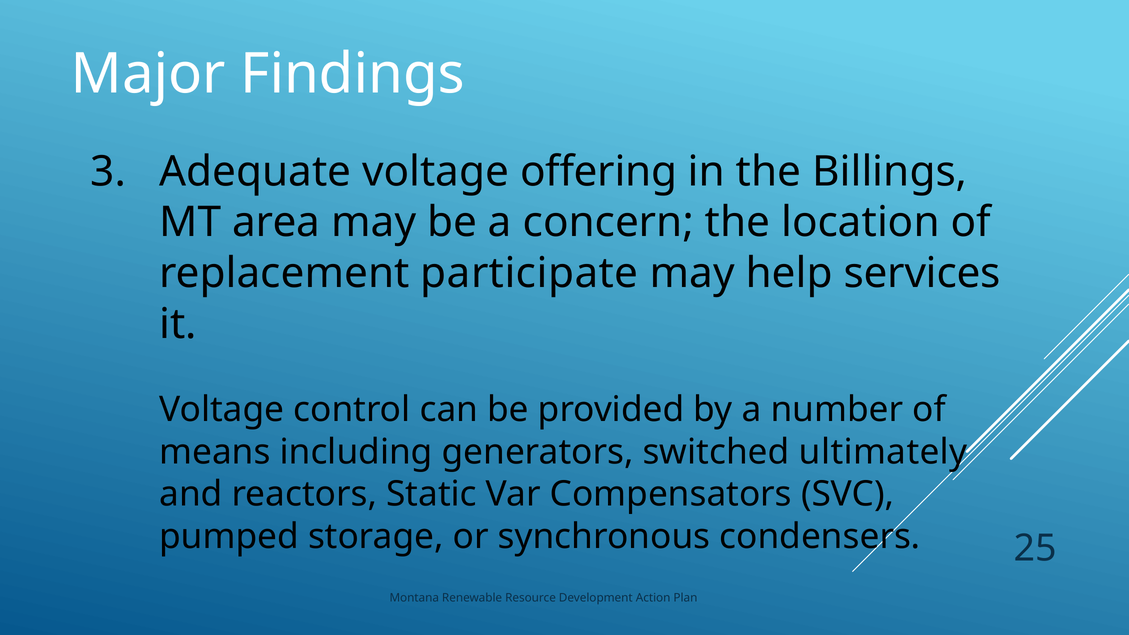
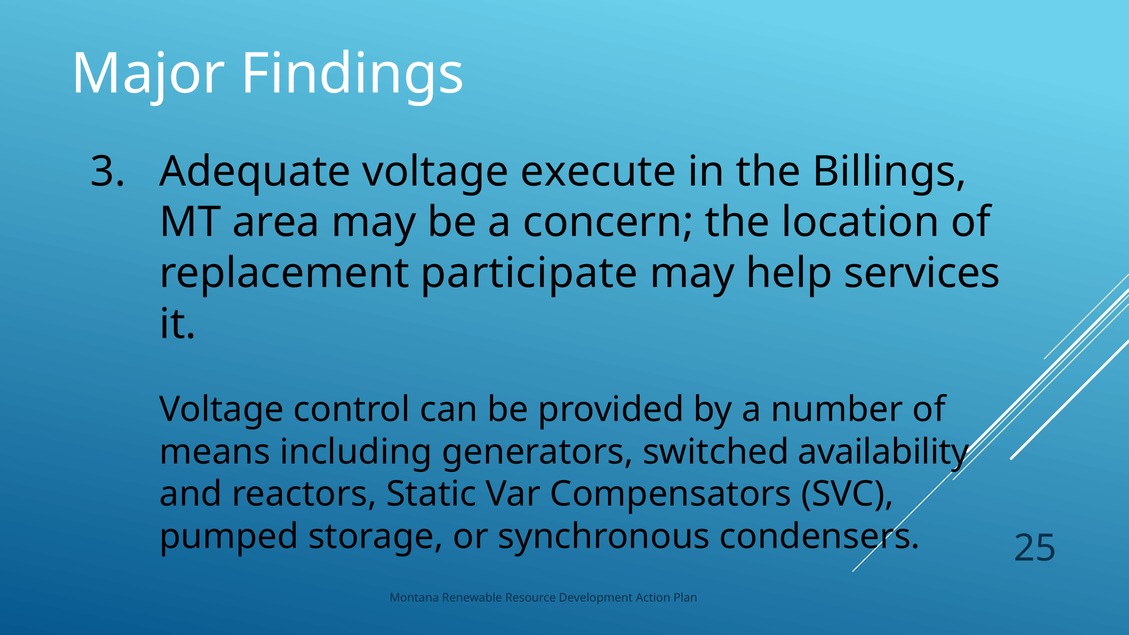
offering: offering -> execute
ultimately: ultimately -> availability
